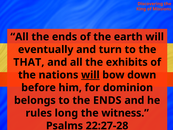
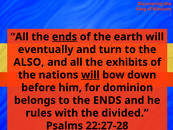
ends at (65, 37) underline: none -> present
THAT: THAT -> ALSO
long: long -> with
witness: witness -> divided
